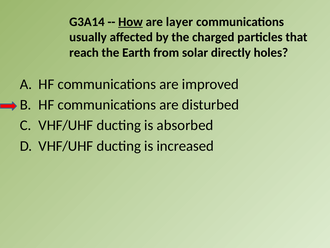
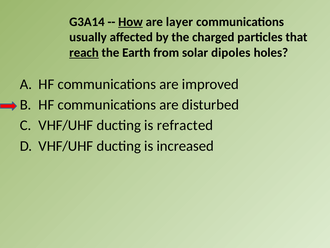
reach underline: none -> present
directly: directly -> dipoles
absorbed: absorbed -> refracted
